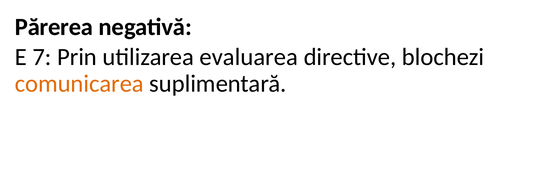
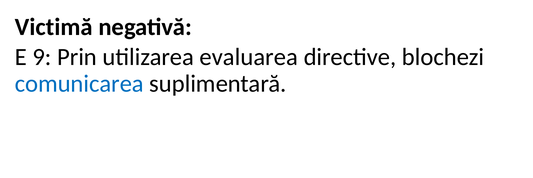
Părerea: Părerea -> Victimă
7: 7 -> 9
comunicarea colour: orange -> blue
